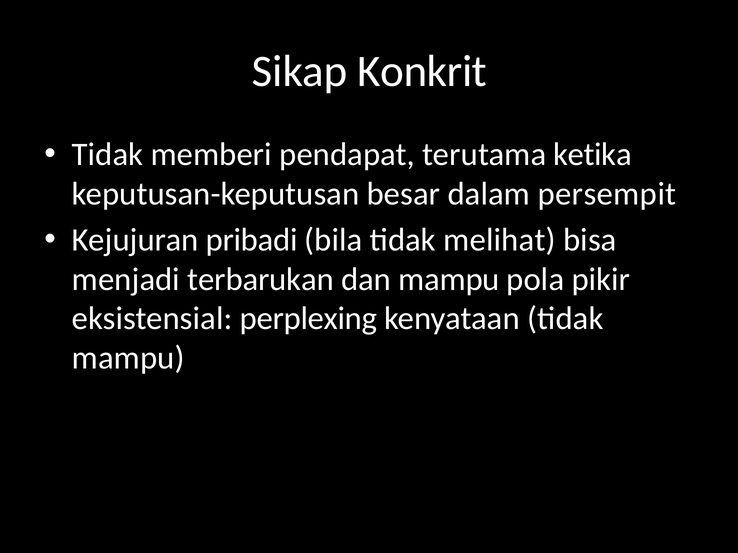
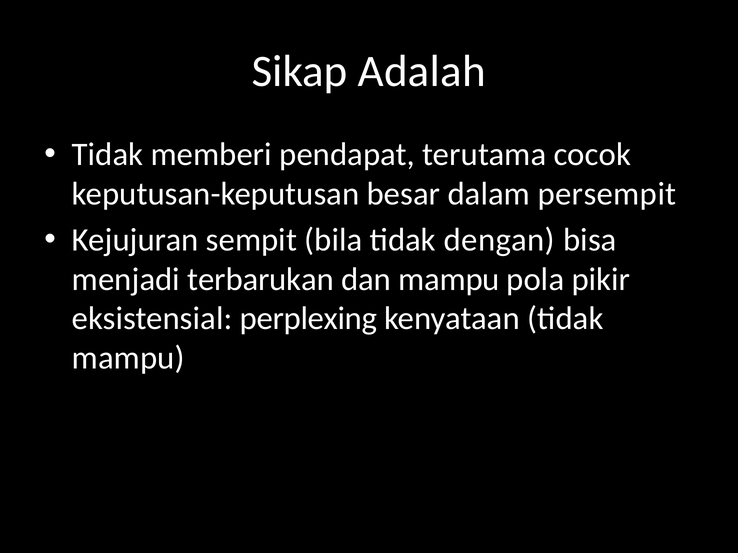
Konkrit: Konkrit -> Adalah
ketika: ketika -> cocok
pribadi: pribadi -> sempit
melihat: melihat -> dengan
